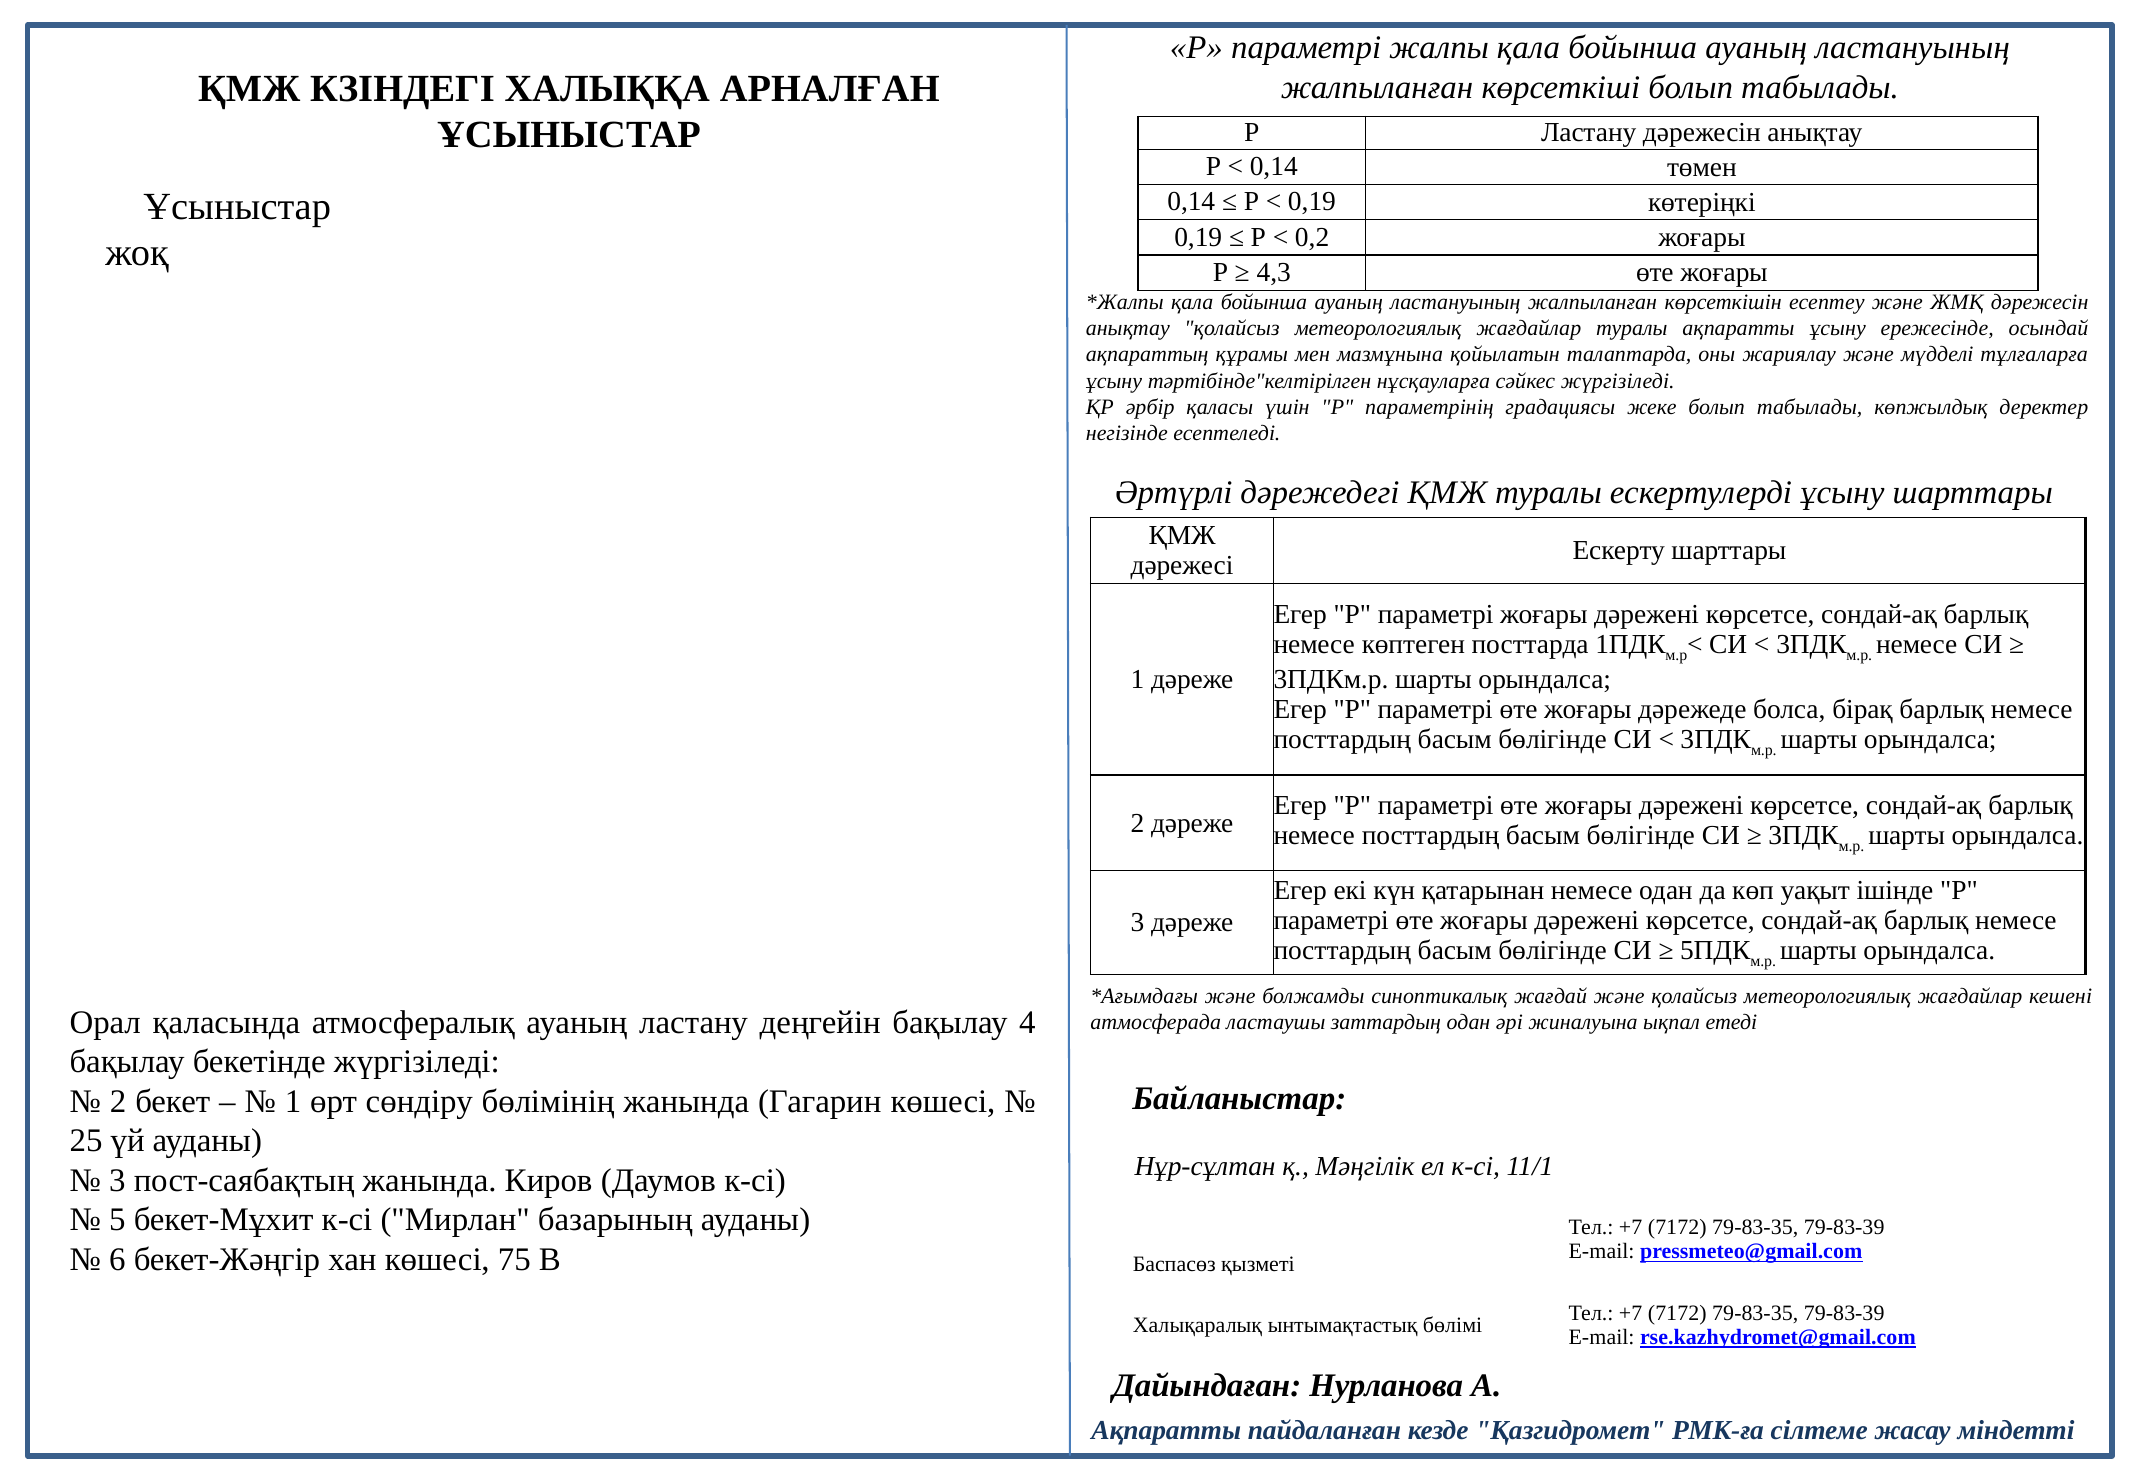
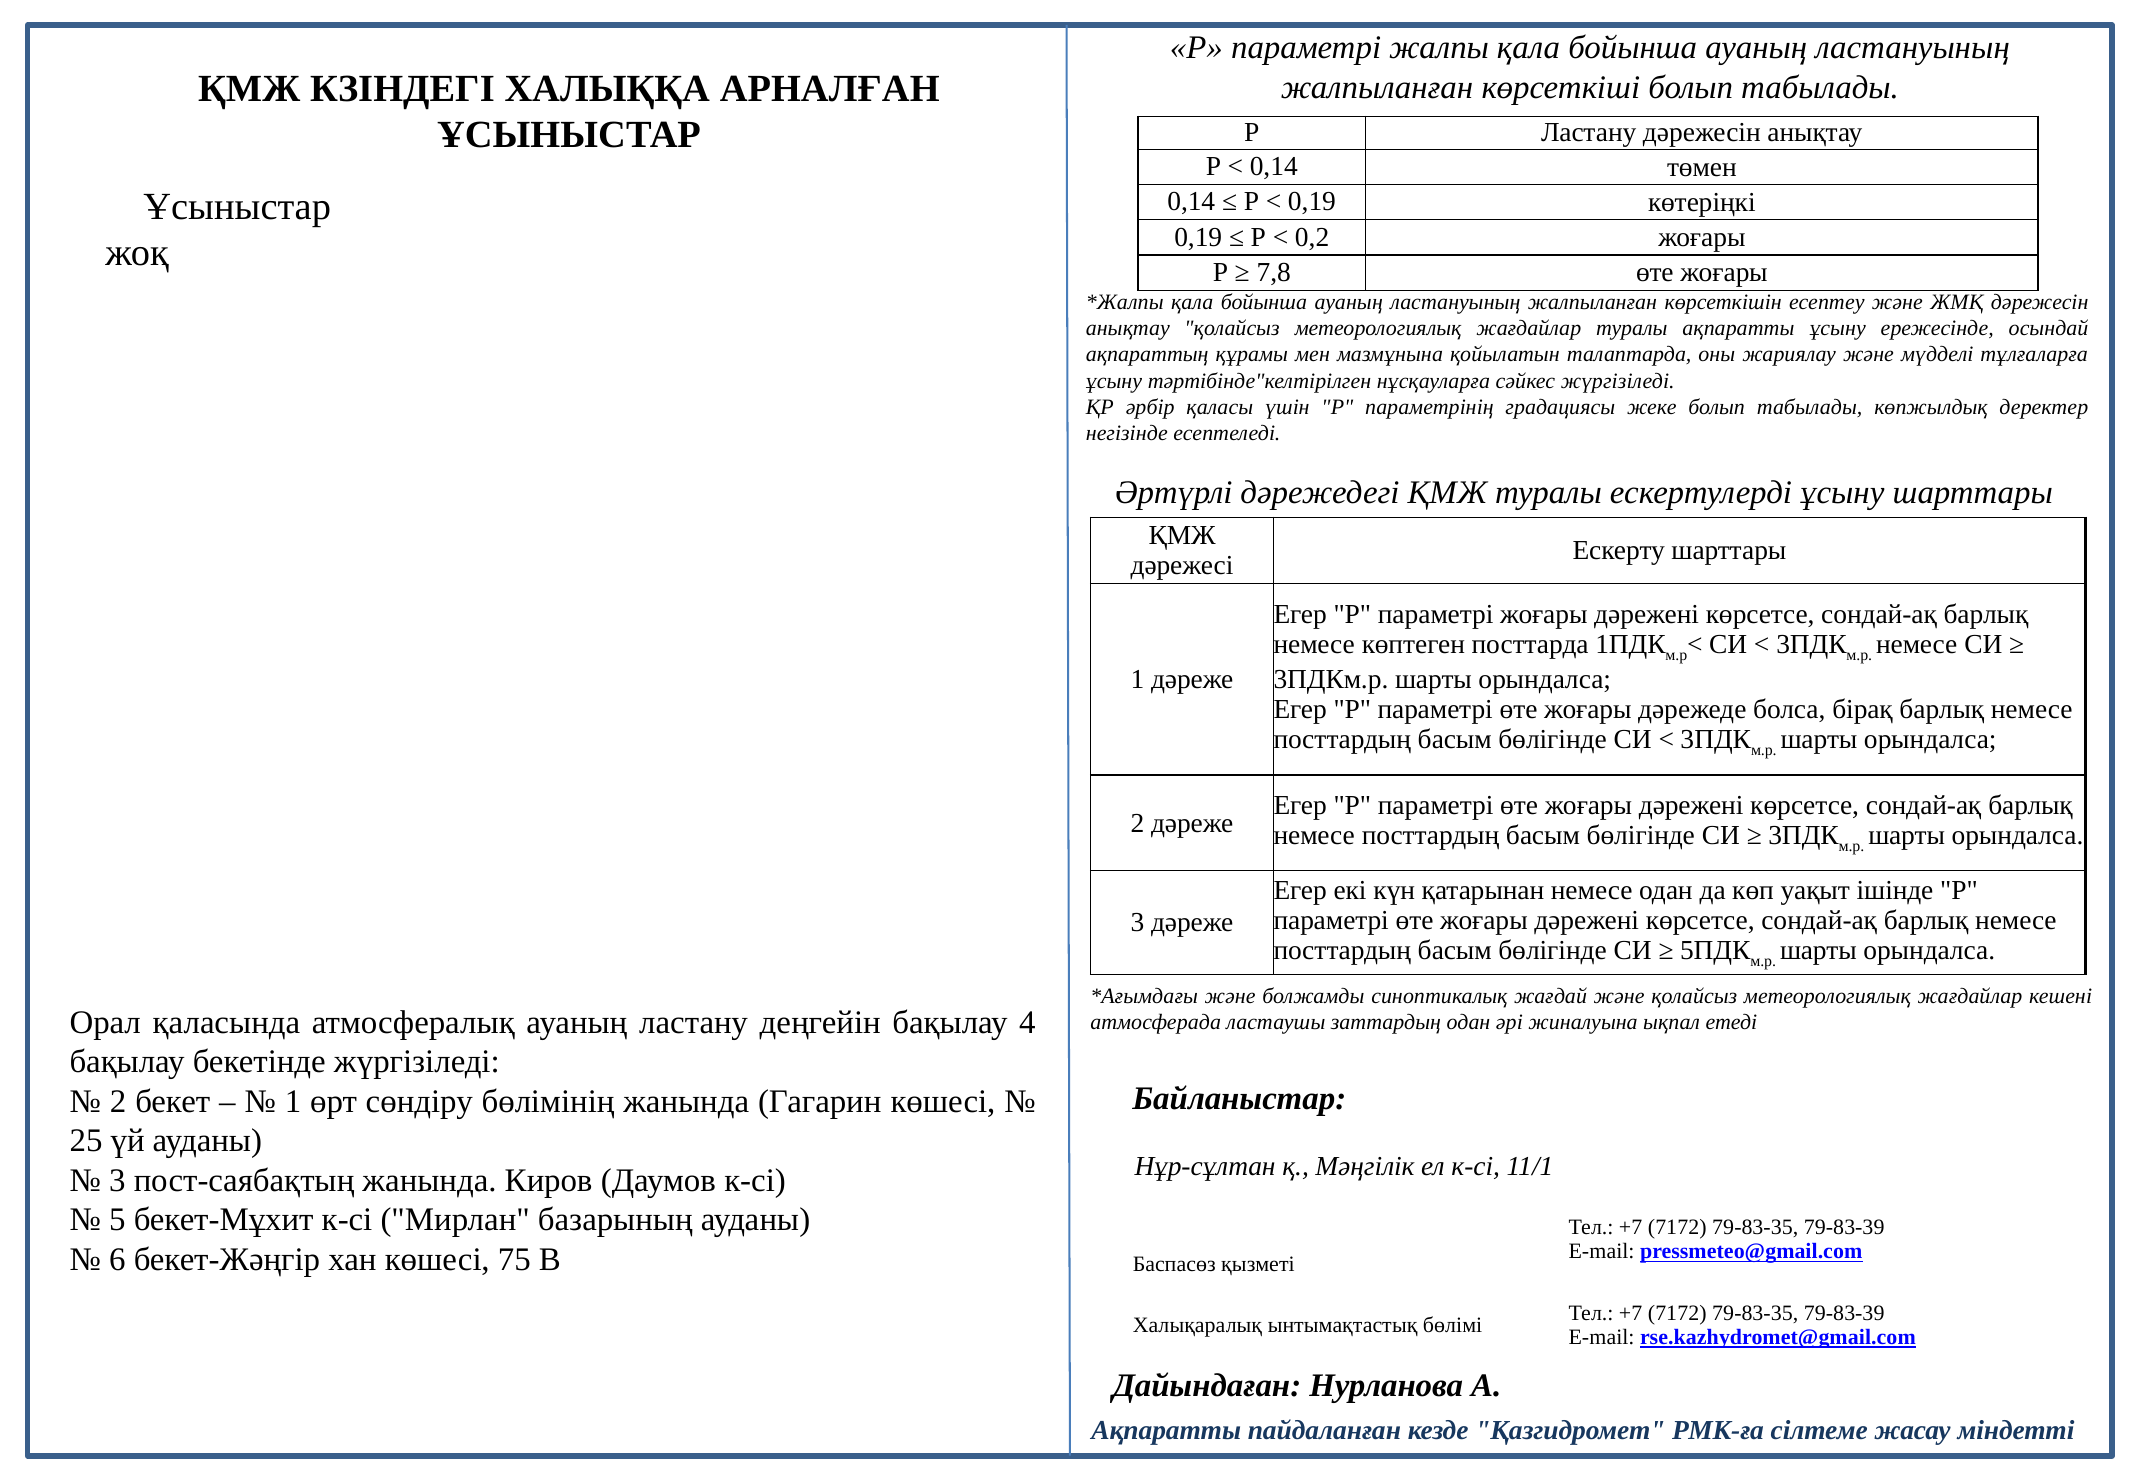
4,3: 4,3 -> 7,8
